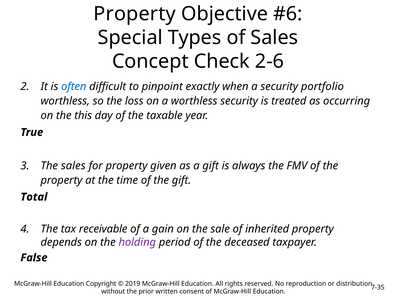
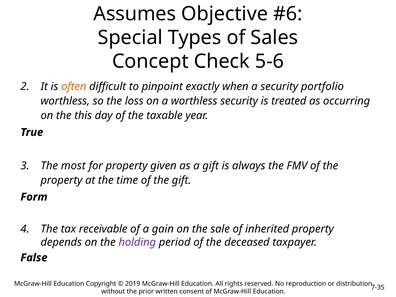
Property at (135, 14): Property -> Assumes
2-6: 2-6 -> 5-6
often colour: blue -> orange
The sales: sales -> most
Total: Total -> Form
